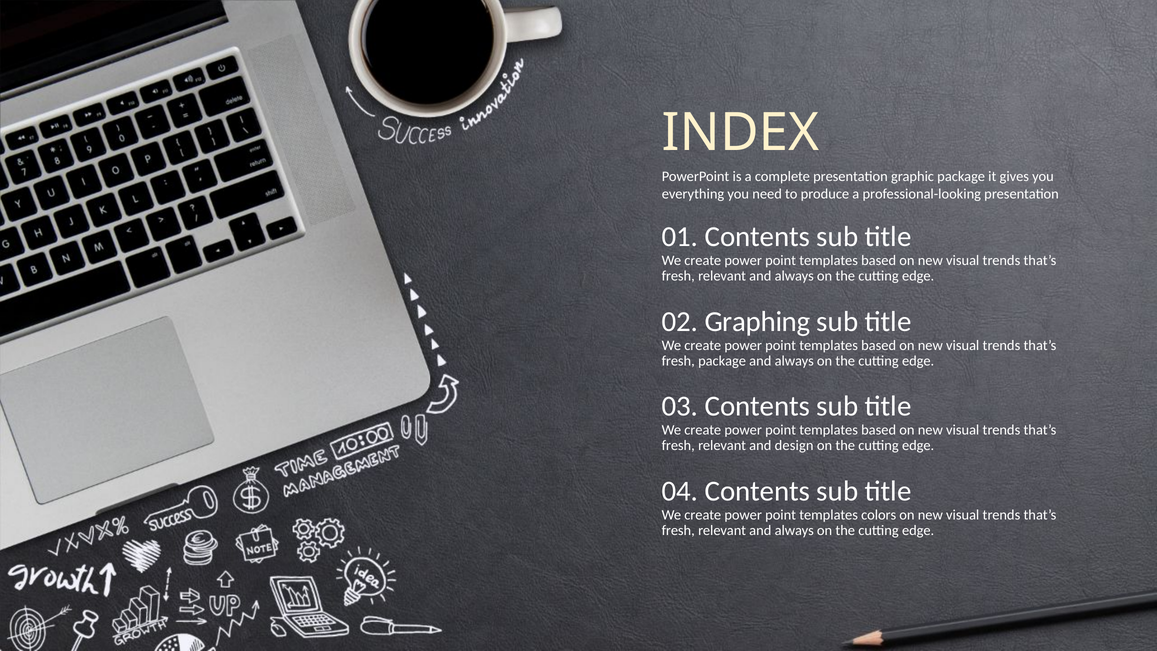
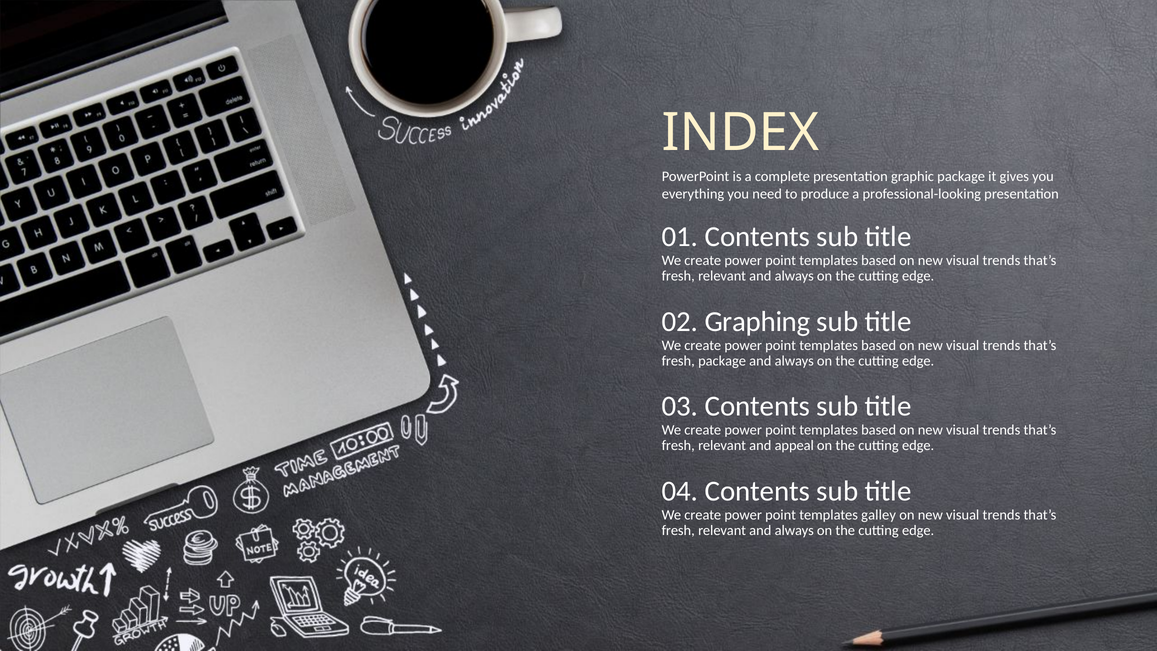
design: design -> appeal
colors: colors -> galley
